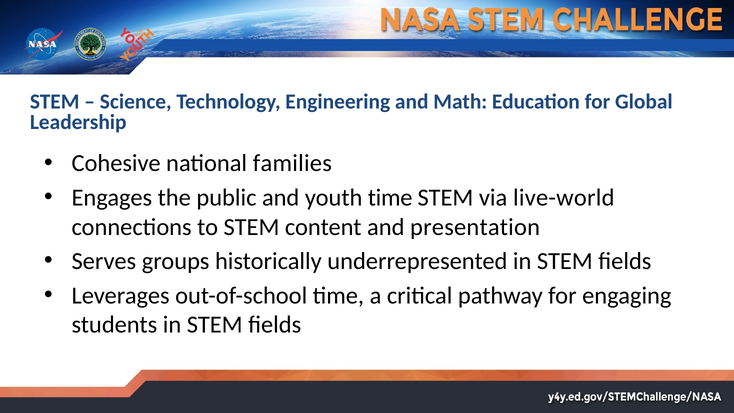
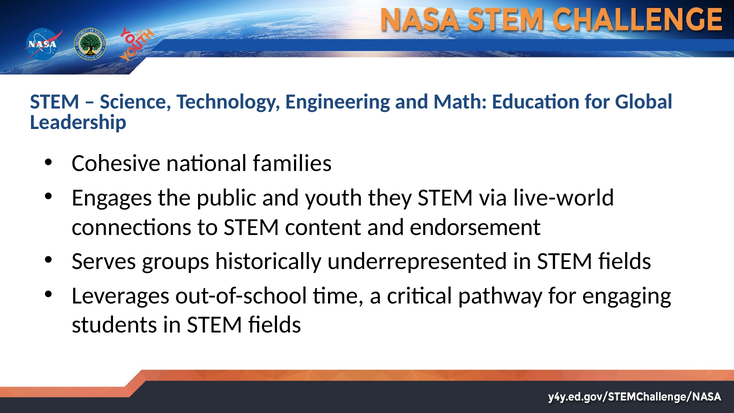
youth time: time -> they
presentation: presentation -> endorsement
